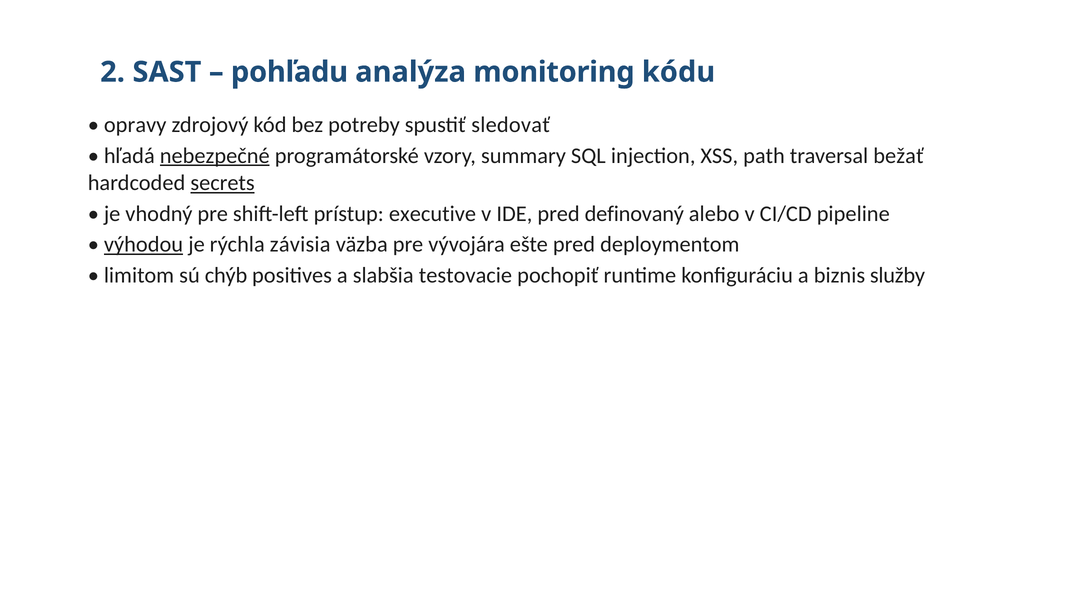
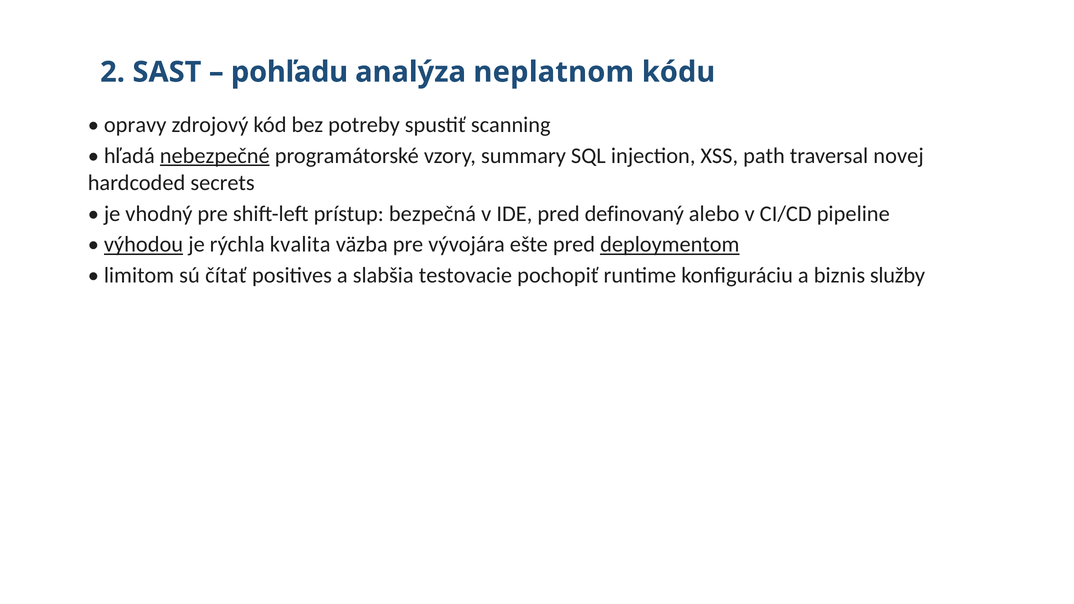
monitoring: monitoring -> neplatnom
sledovať: sledovať -> scanning
bežať: bežať -> novej
secrets underline: present -> none
executive: executive -> bezpečná
závisia: závisia -> kvalita
deploymentom underline: none -> present
chýb: chýb -> čítať
